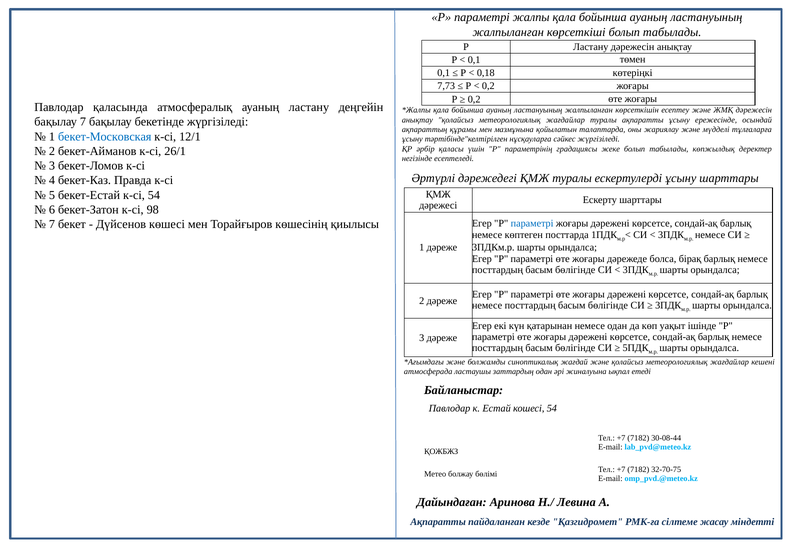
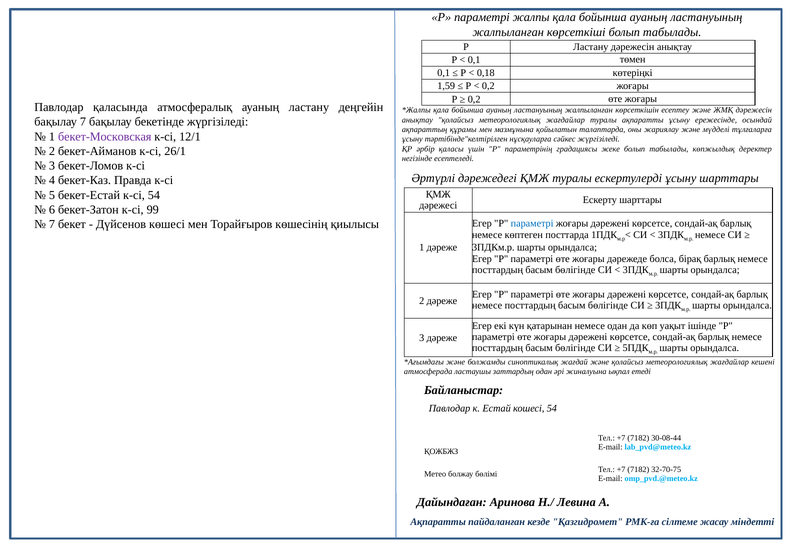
7,73: 7,73 -> 1,59
бекет-Московская colour: blue -> purple
98: 98 -> 99
